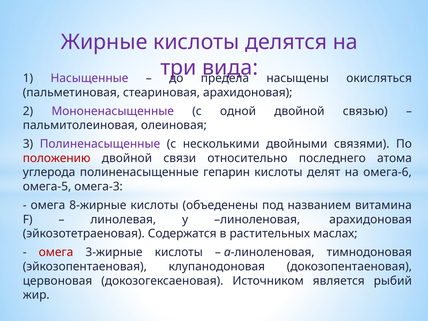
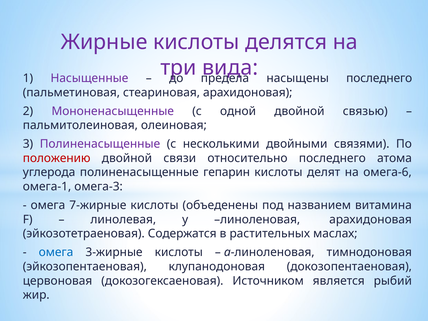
насыщены окисляться: окисляться -> последнего
омега-5: омега-5 -> омега-1
8-жирные: 8-жирные -> 7-жирные
омега at (56, 252) colour: red -> blue
